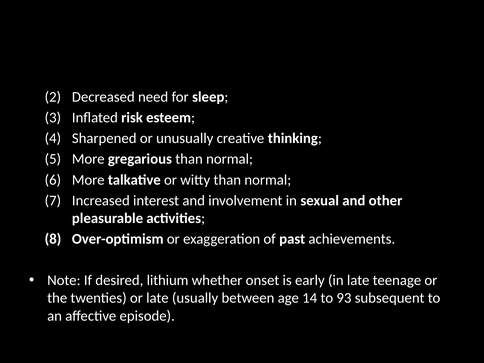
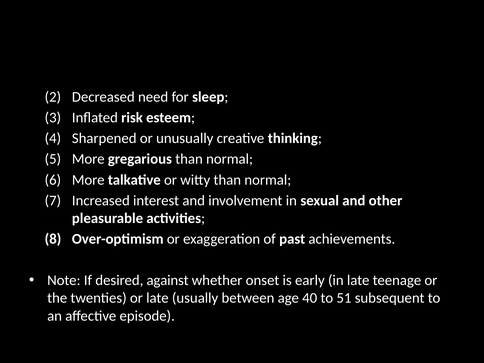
lithium: lithium -> against
14: 14 -> 40
93: 93 -> 51
